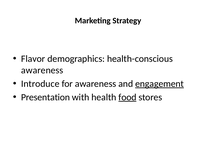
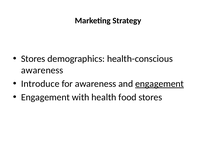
Flavor at (33, 59): Flavor -> Stores
Presentation at (45, 97): Presentation -> Engagement
food underline: present -> none
